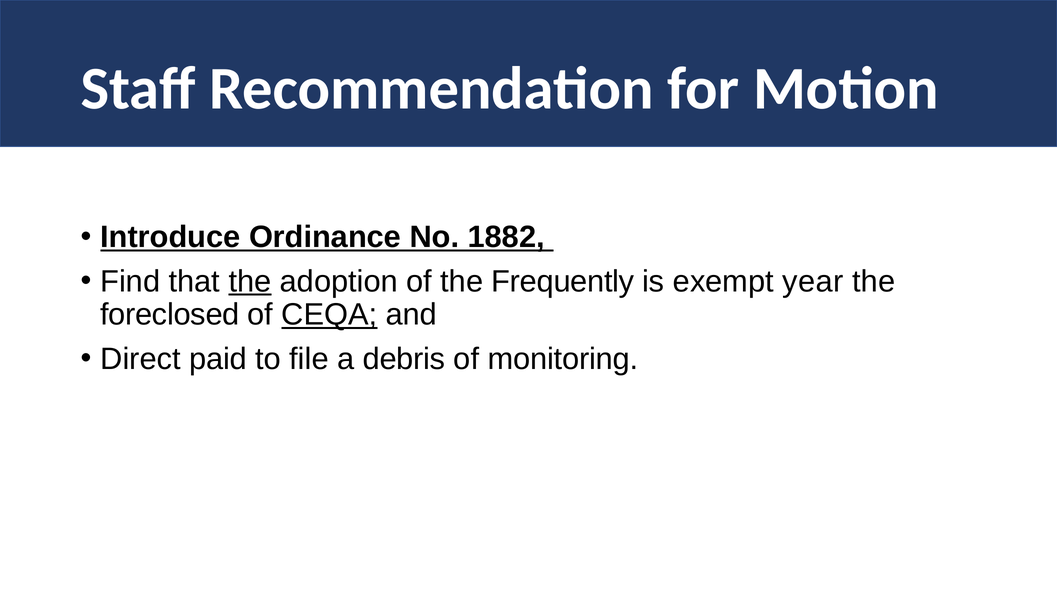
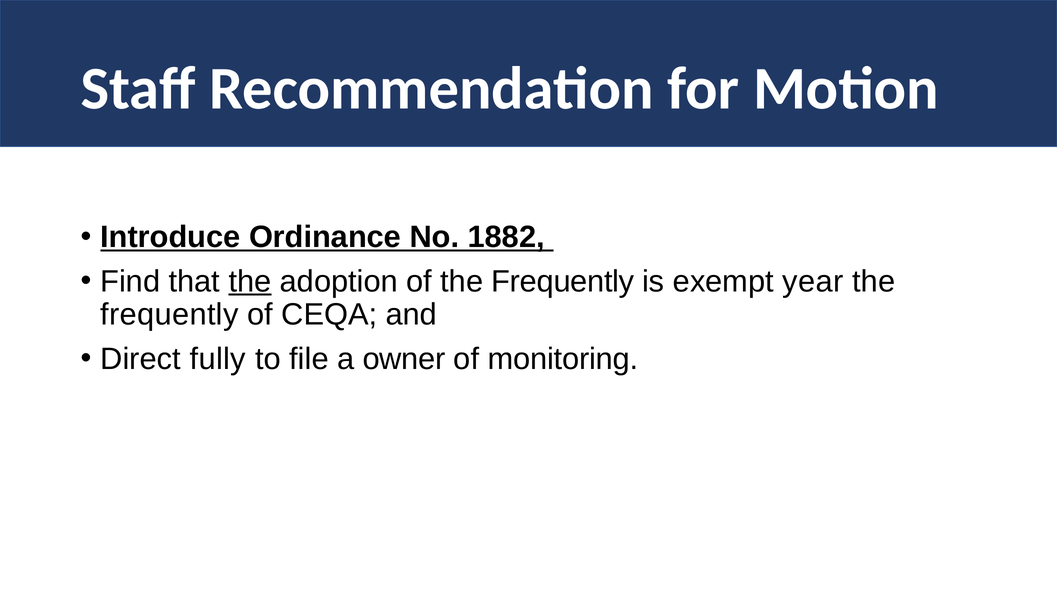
foreclosed at (170, 314): foreclosed -> frequently
CEQA underline: present -> none
paid: paid -> fully
debris: debris -> owner
